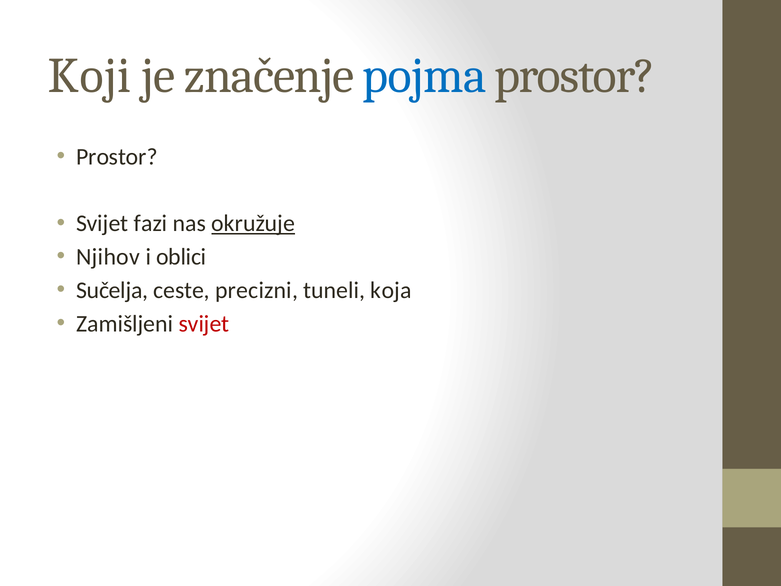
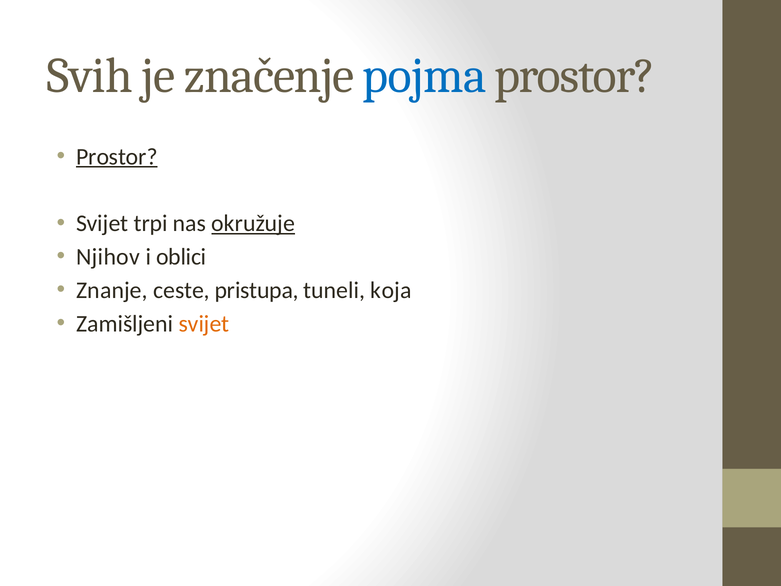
Koji: Koji -> Svih
Prostor at (117, 157) underline: none -> present
fazi: fazi -> trpi
Sučelja: Sučelja -> Znanje
precizni: precizni -> pristupa
svijet at (204, 324) colour: red -> orange
